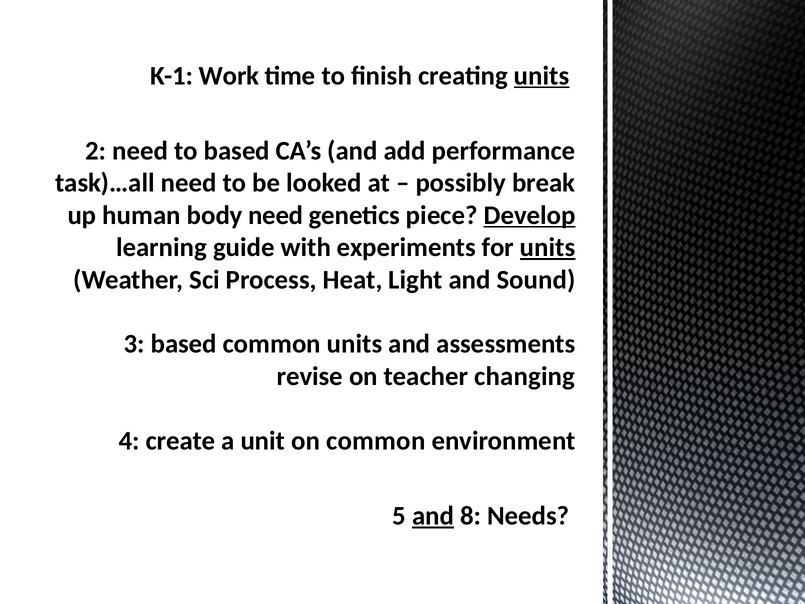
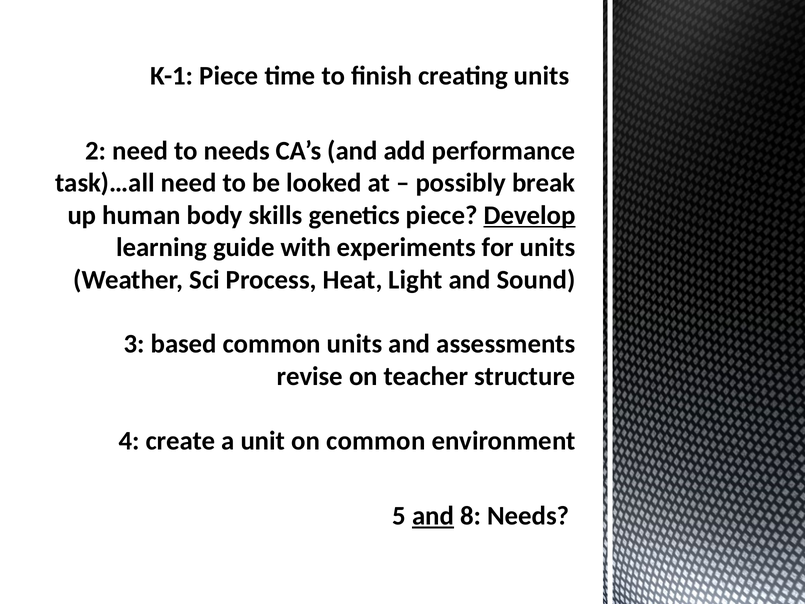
K-1 Work: Work -> Piece
units at (542, 76) underline: present -> none
to based: based -> needs
body need: need -> skills
units at (548, 247) underline: present -> none
changing: changing -> structure
